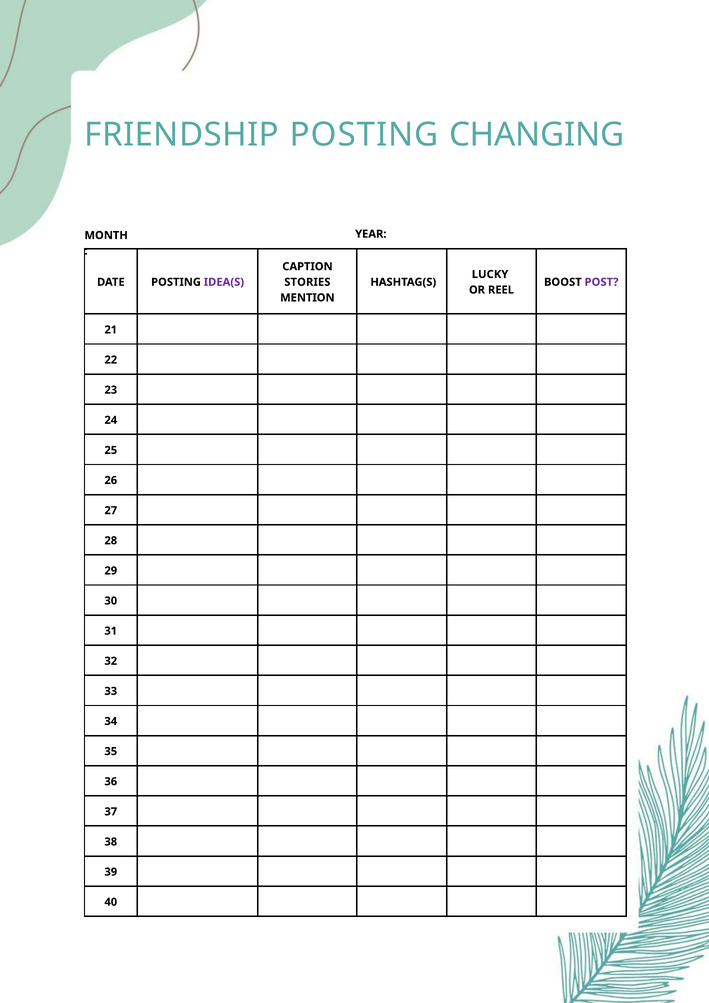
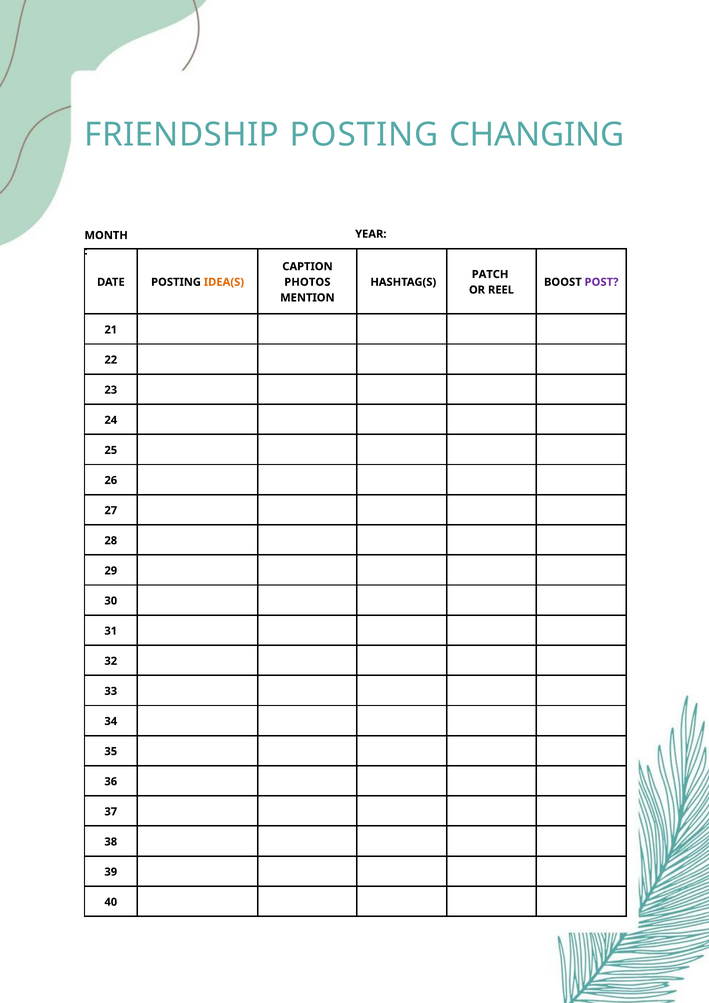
LUCKY: LUCKY -> PATCH
IDEA(S colour: purple -> orange
STORIES: STORIES -> PHOTOS
